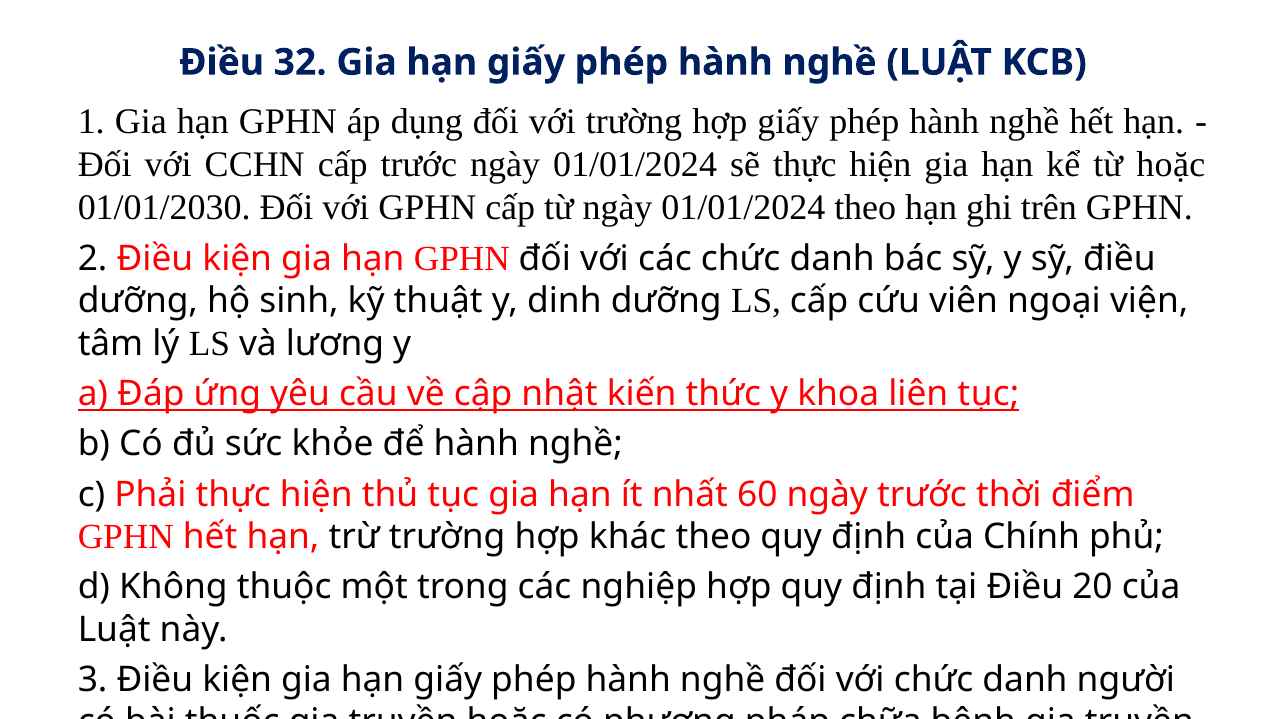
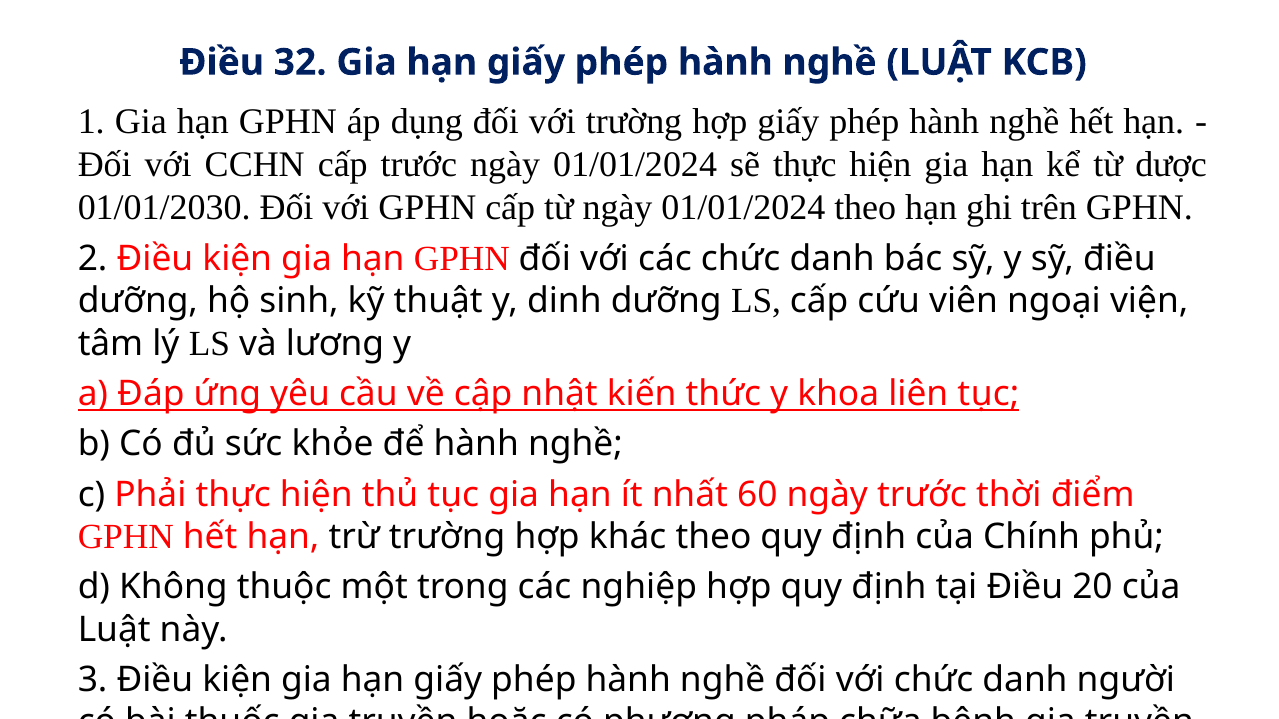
từ hoặc: hoặc -> dược
